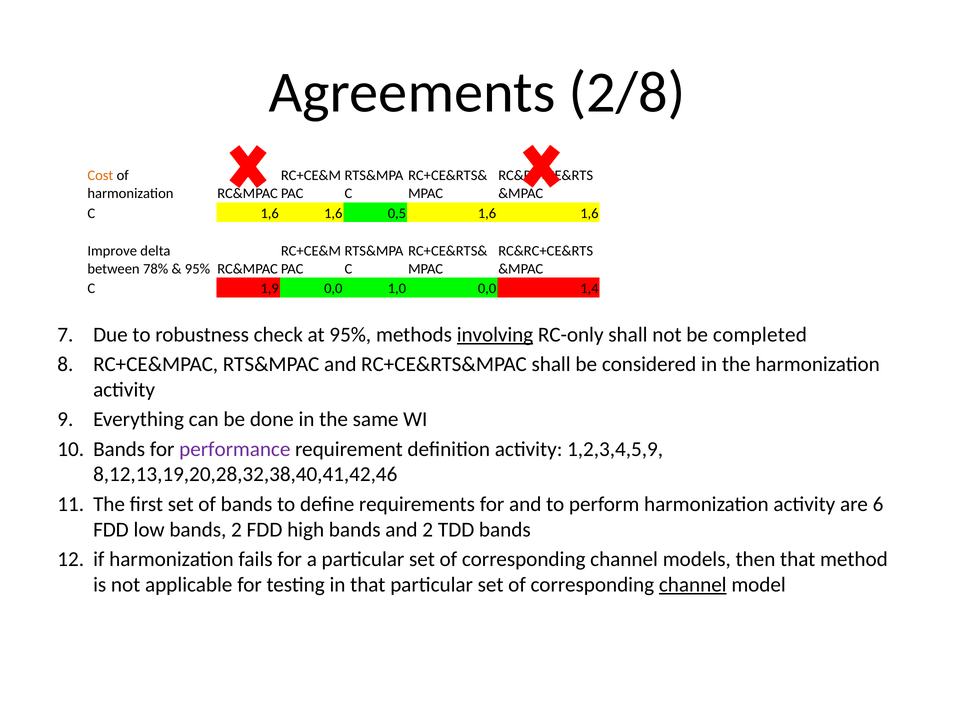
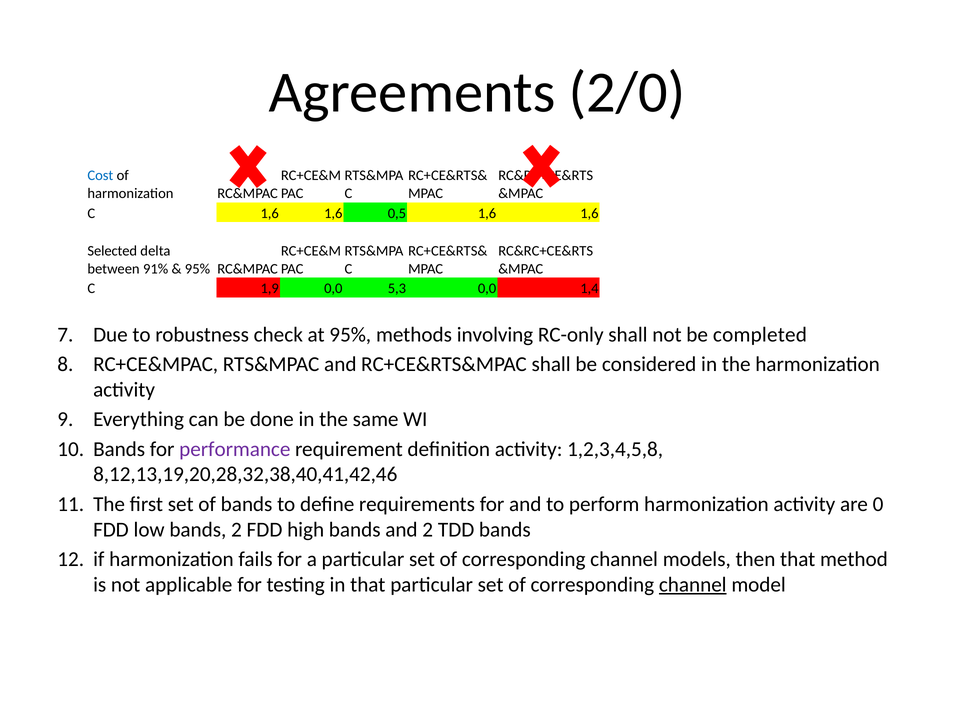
2/8: 2/8 -> 2/0
Cost colour: orange -> blue
Improve: Improve -> Selected
78%: 78% -> 91%
1,0: 1,0 -> 5,3
involving underline: present -> none
1,2,3,4,5,9: 1,2,3,4,5,9 -> 1,2,3,4,5,8
6: 6 -> 0
